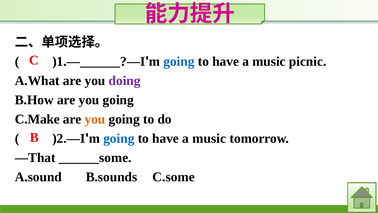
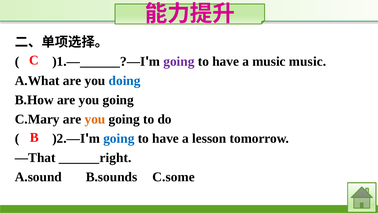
going at (179, 61) colour: blue -> purple
music picnic: picnic -> music
doing colour: purple -> blue
C.Make: C.Make -> C.Mary
music at (209, 138): music -> lesson
______some: ______some -> ______right
